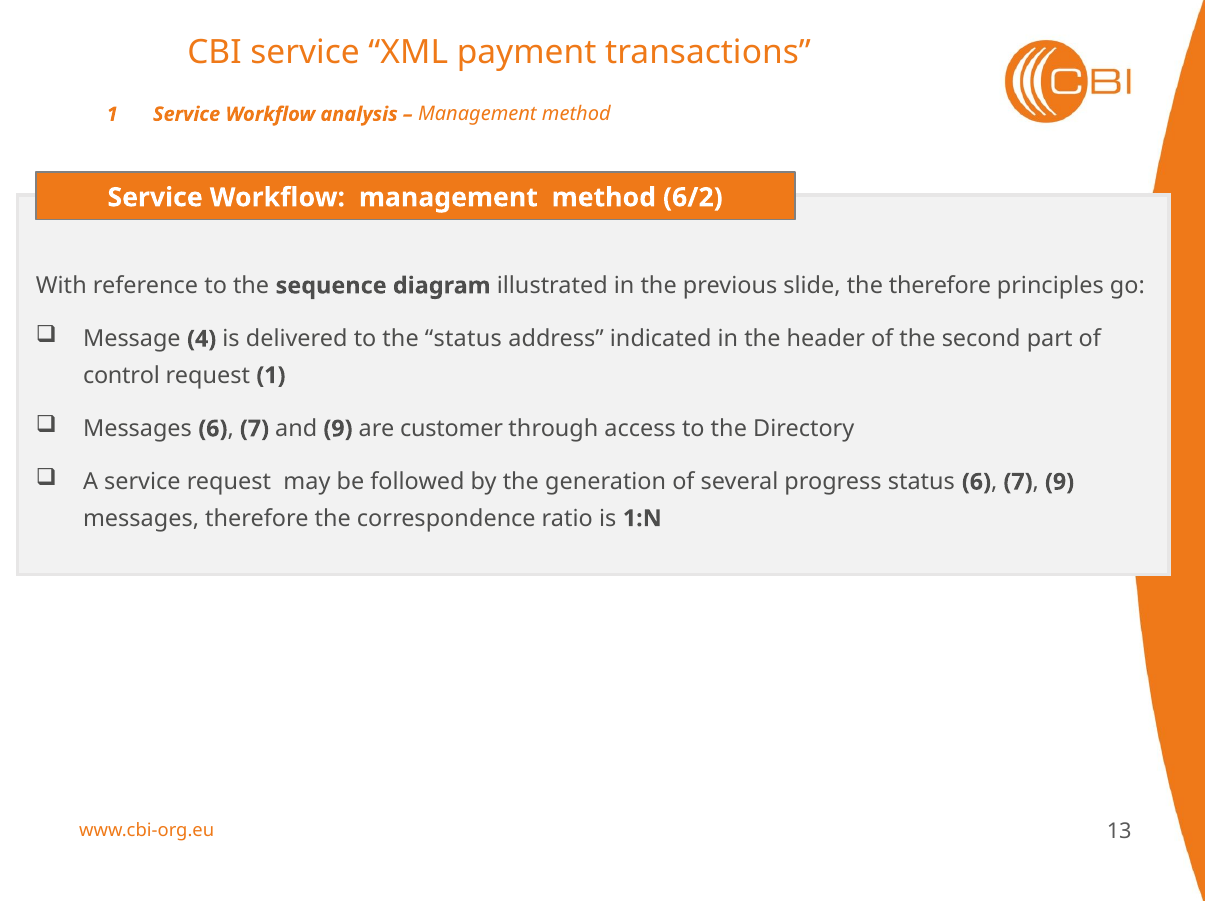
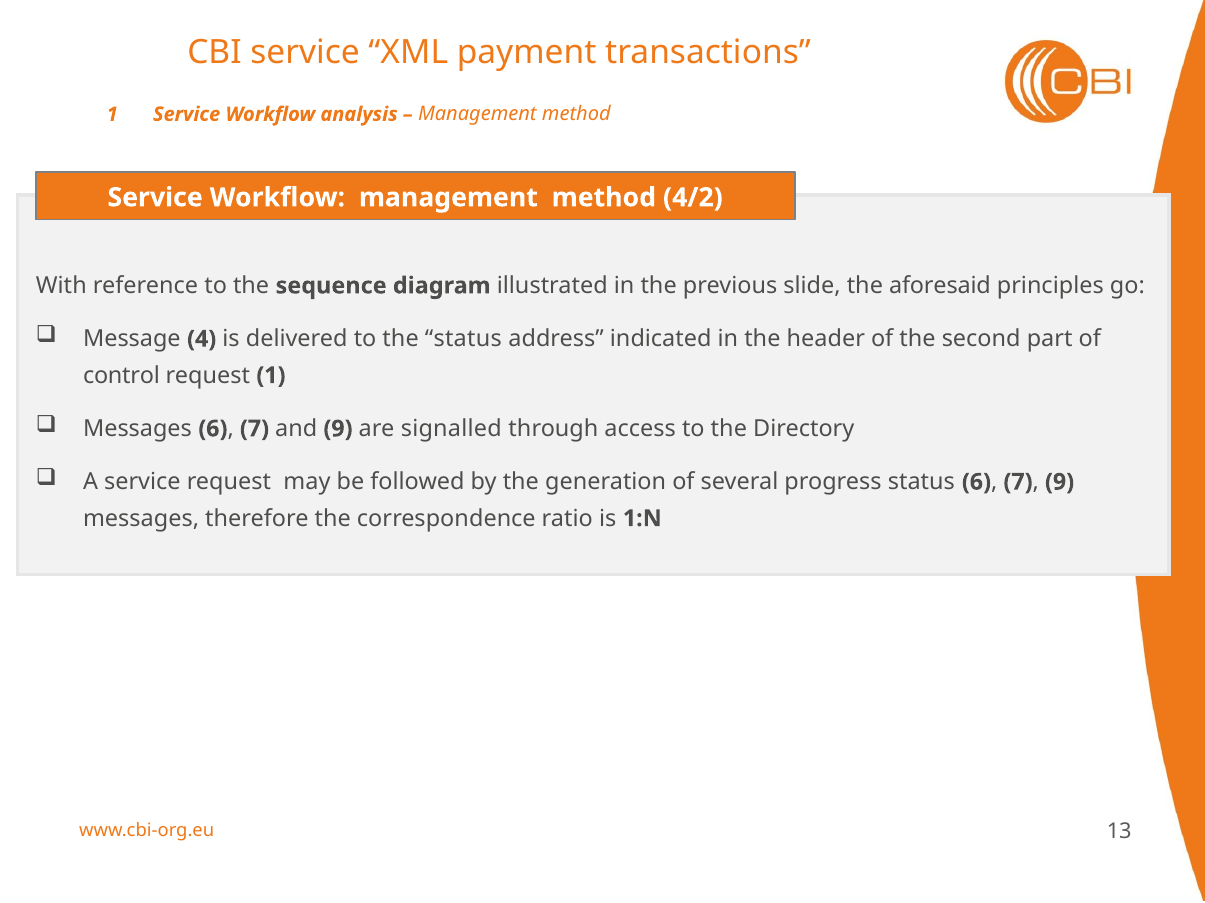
6/2: 6/2 -> 4/2
the therefore: therefore -> aforesaid
customer: customer -> signalled
